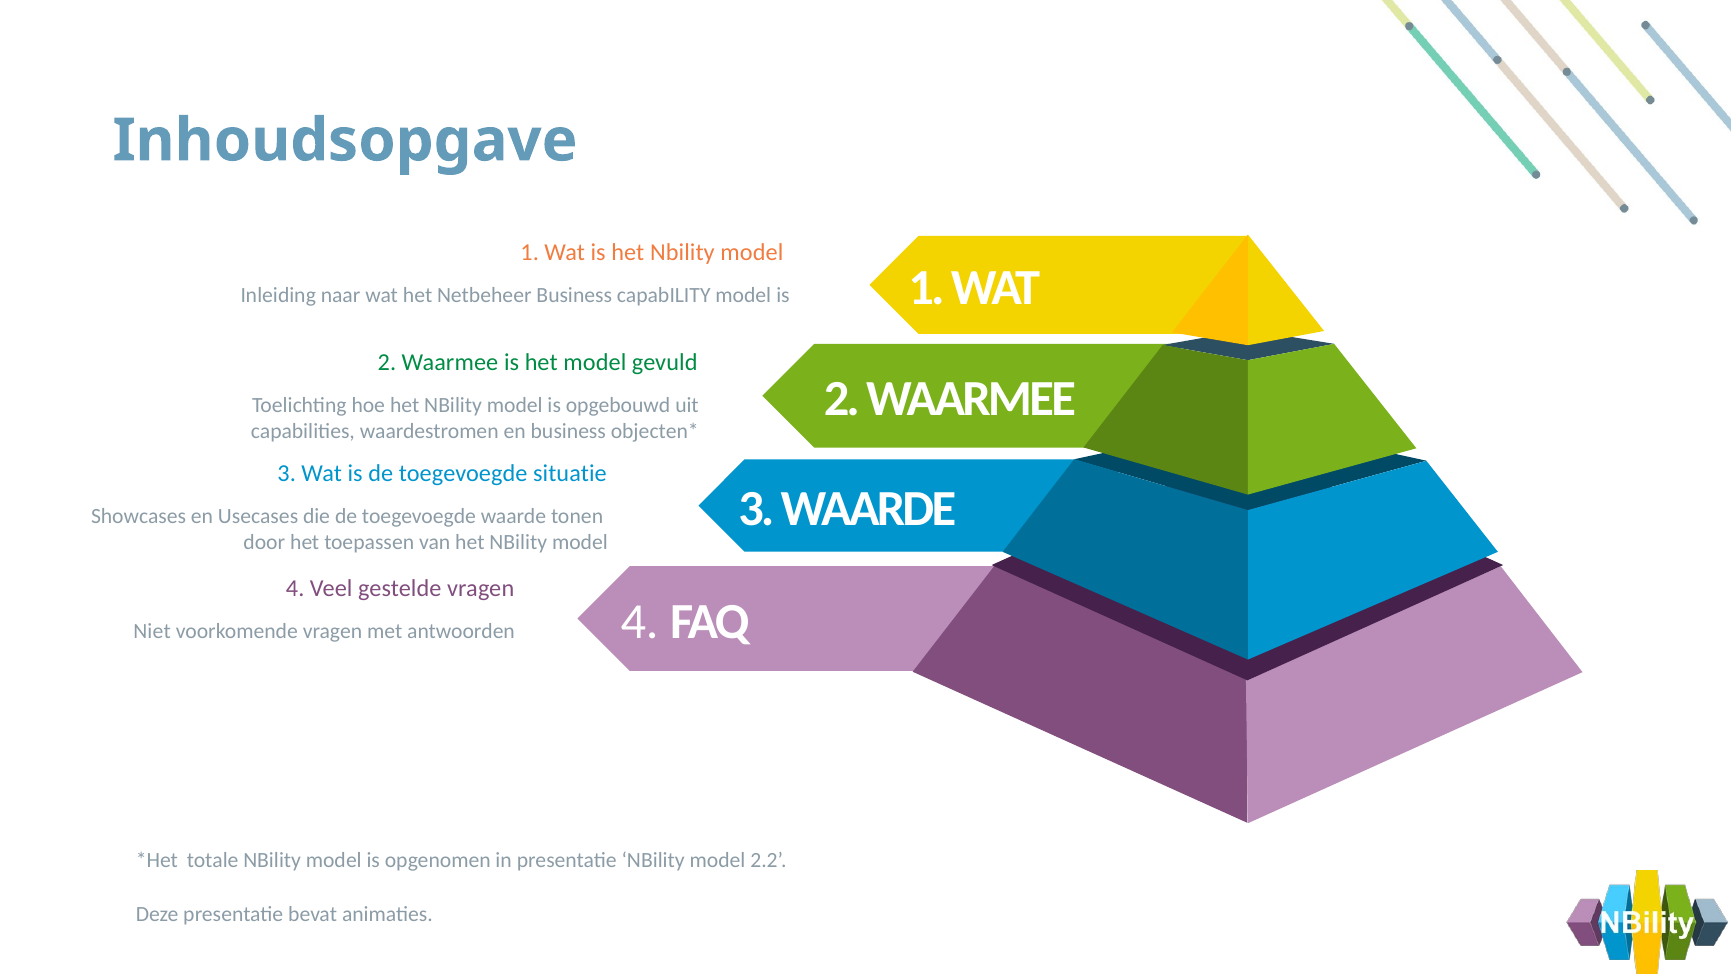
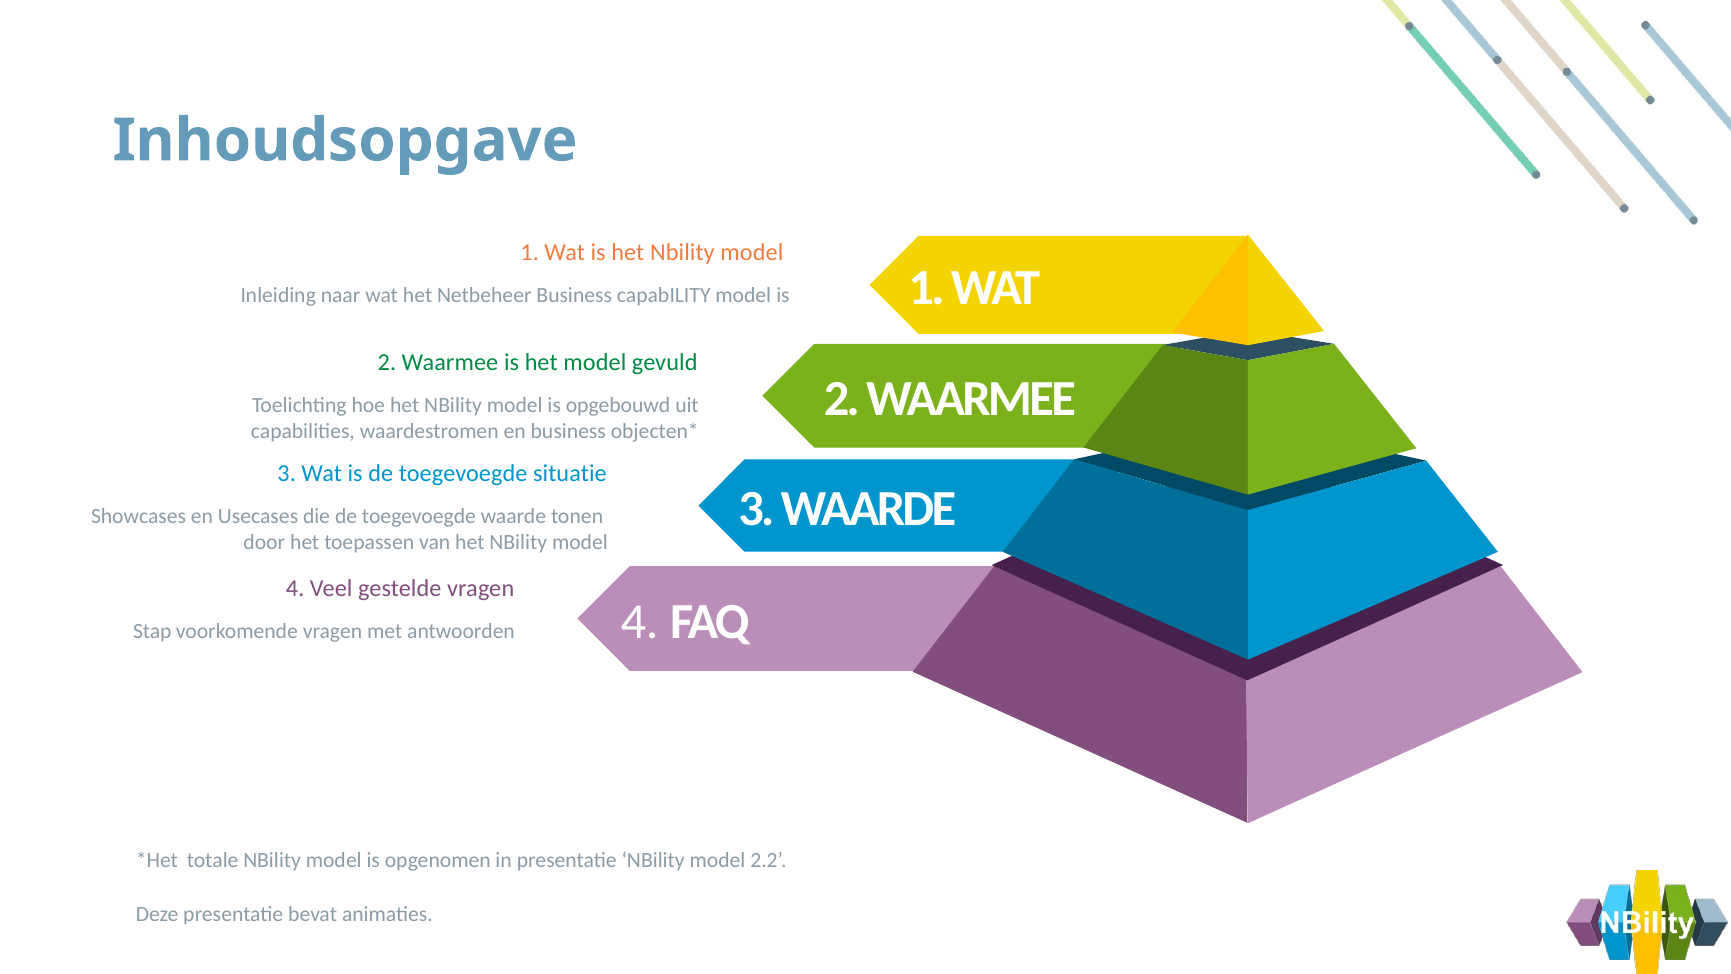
Niet: Niet -> Stap
